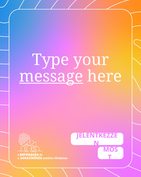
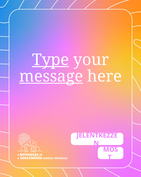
Type underline: none -> present
